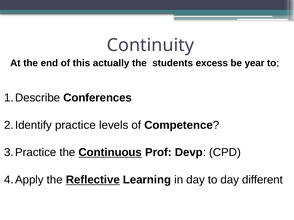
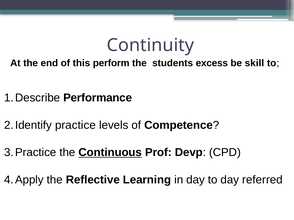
actually: actually -> perform
year: year -> skill
Conferences: Conferences -> Performance
Reflective underline: present -> none
different: different -> referred
